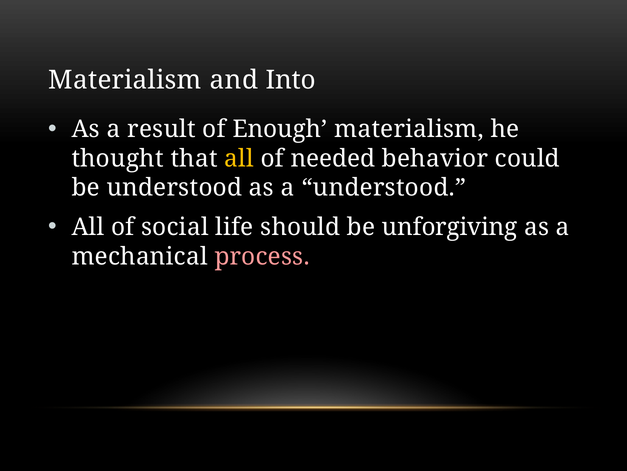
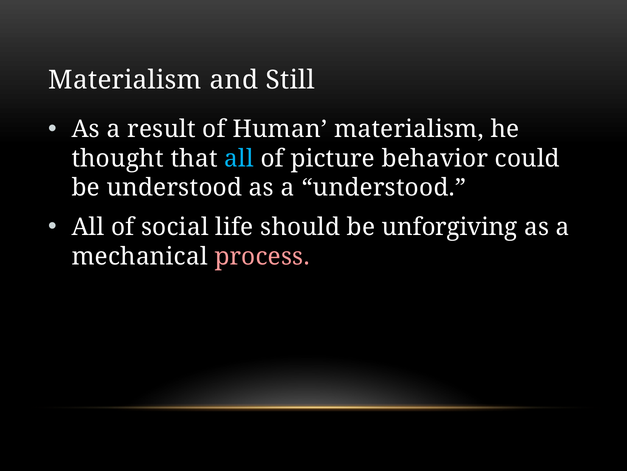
Into: Into -> Still
Enough: Enough -> Human
all at (239, 158) colour: yellow -> light blue
needed: needed -> picture
